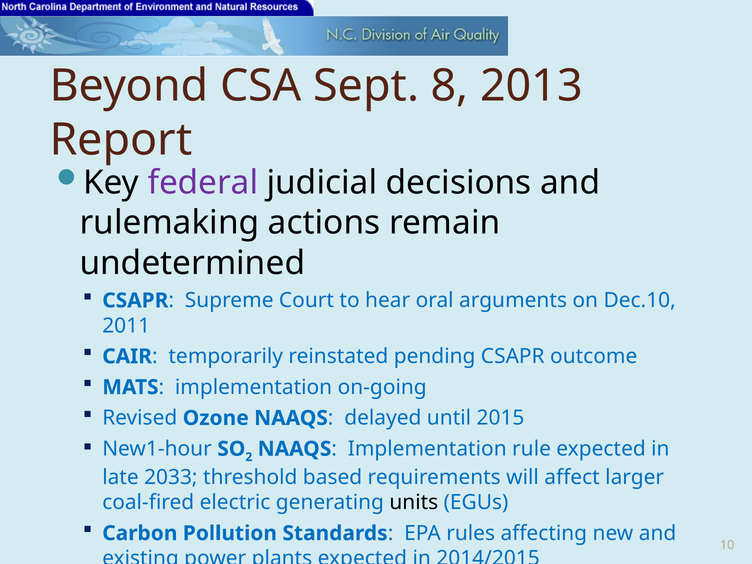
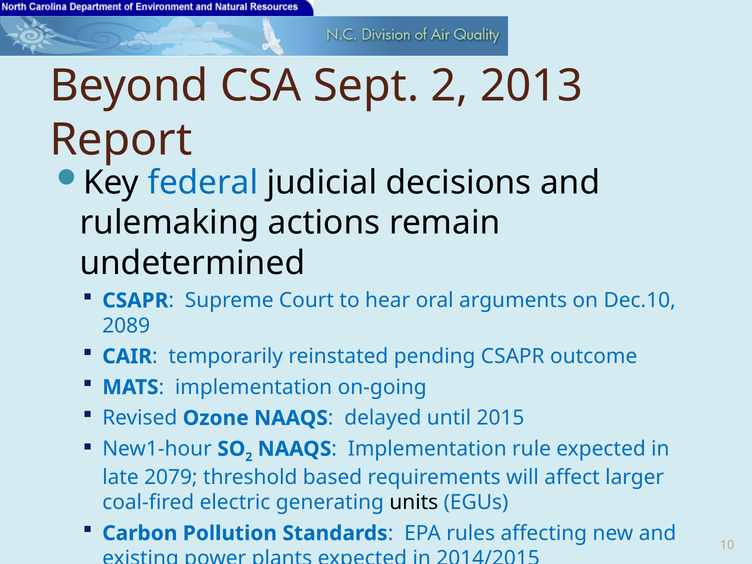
Sept 8: 8 -> 2
federal colour: purple -> blue
2011: 2011 -> 2089
2033: 2033 -> 2079
